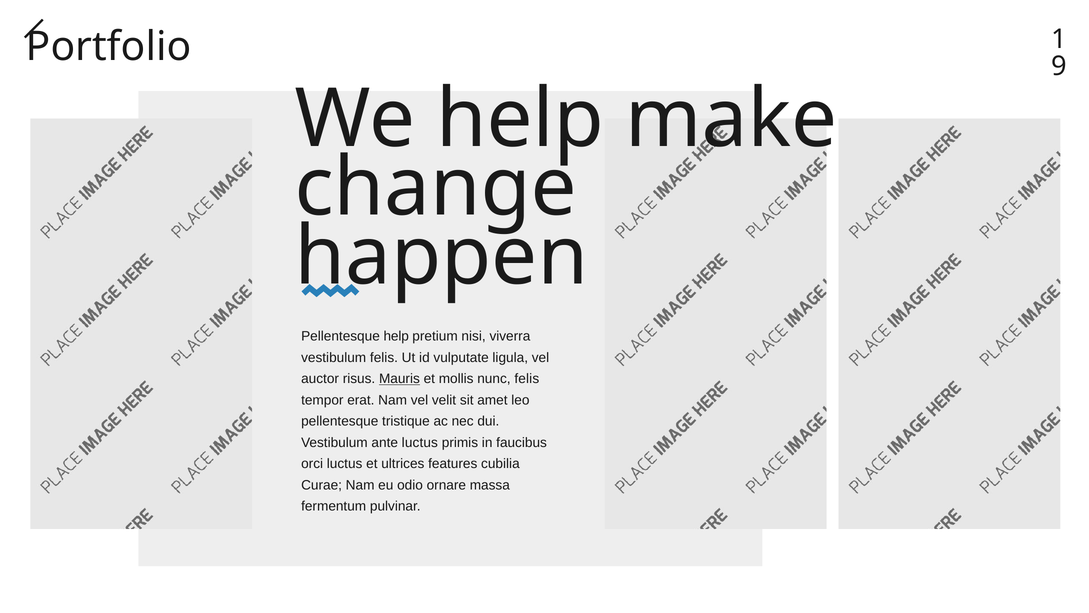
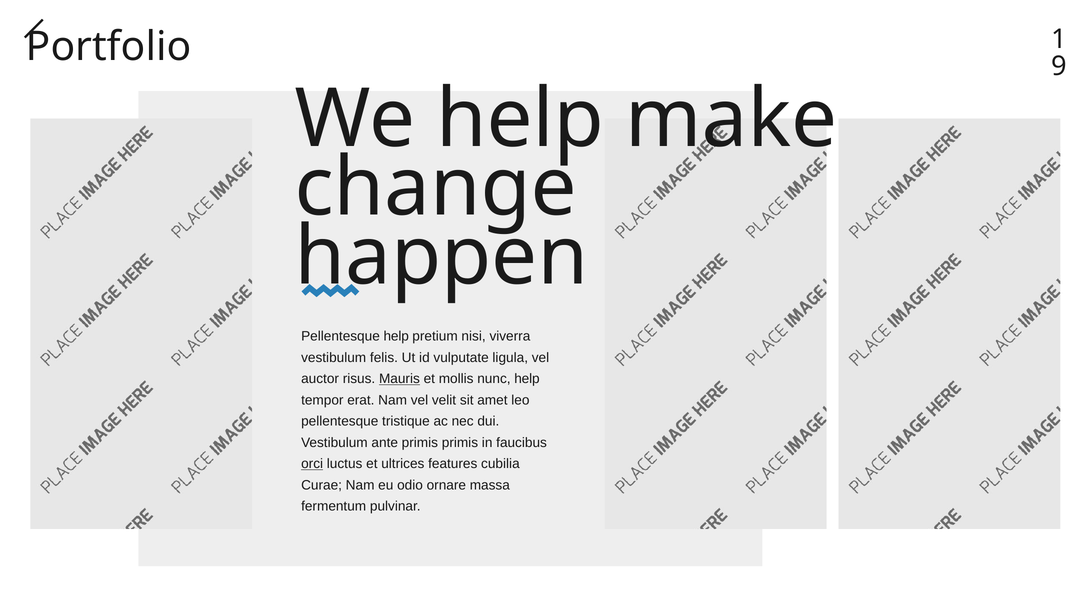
nunc felis: felis -> help
ante luctus: luctus -> primis
orci underline: none -> present
